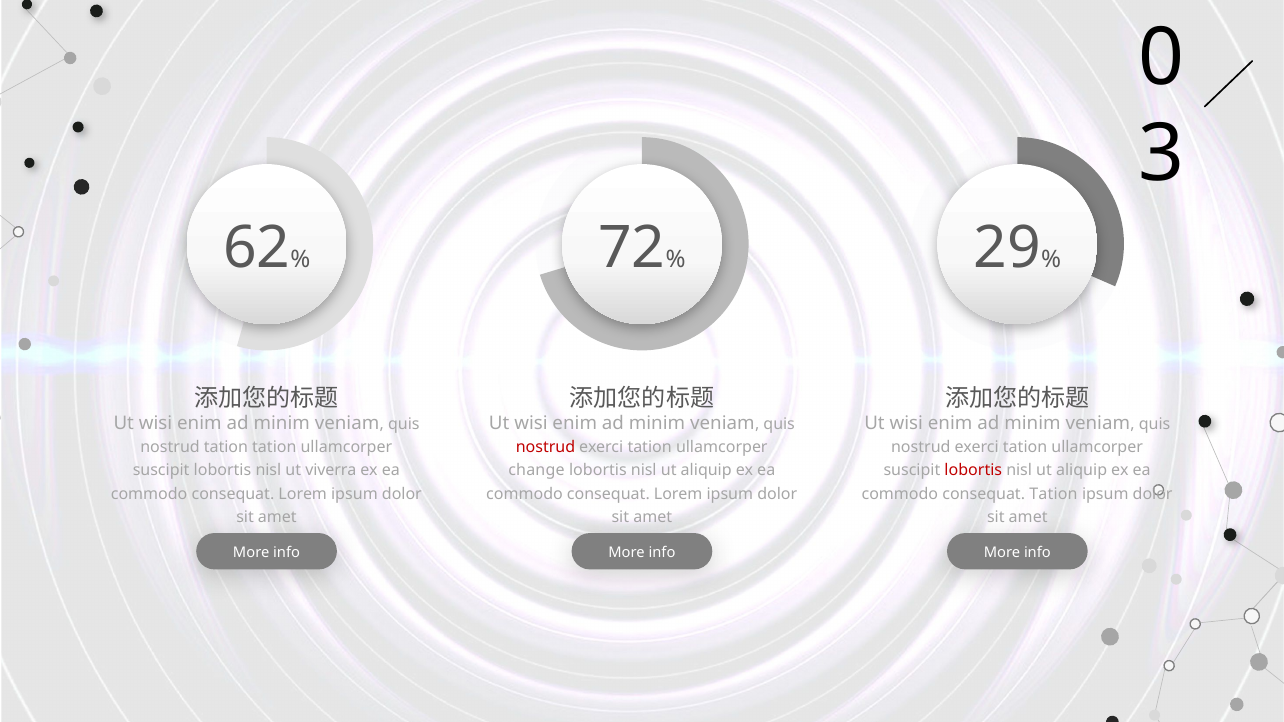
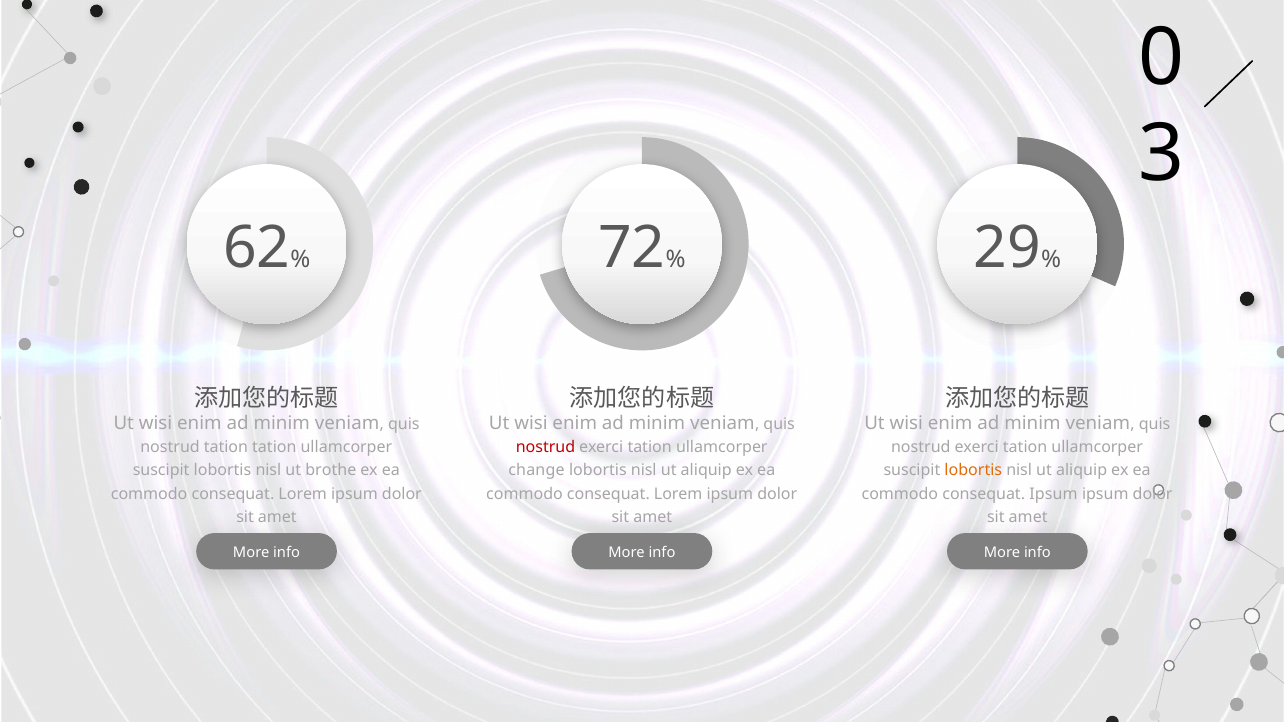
viverra: viverra -> brothe
lobortis at (973, 471) colour: red -> orange
consequat Tation: Tation -> Ipsum
